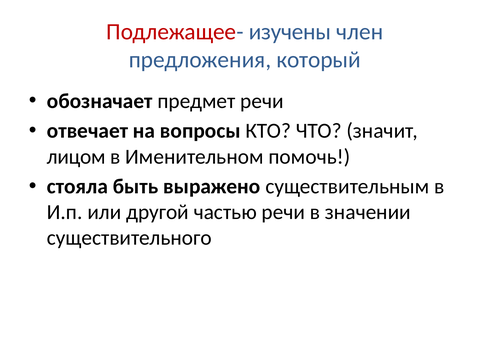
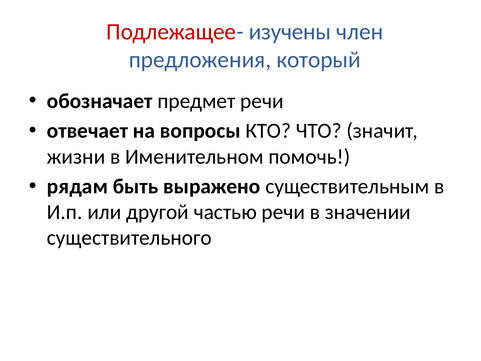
лицом: лицом -> жизни
стояла: стояла -> рядам
